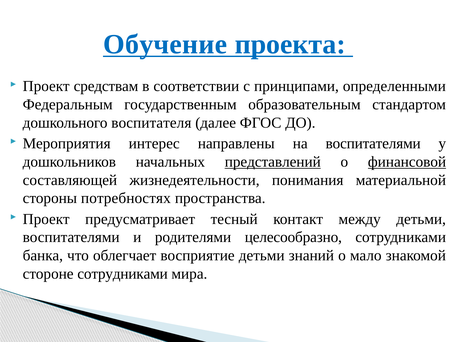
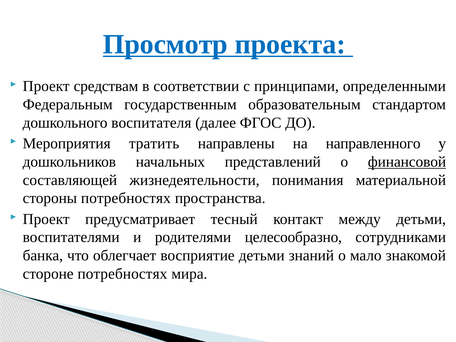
Обучение: Обучение -> Просмотр
интерес: интерес -> тратить
на воспитателями: воспитателями -> направленного
представлений underline: present -> none
стороне сотрудниками: сотрудниками -> потребностях
